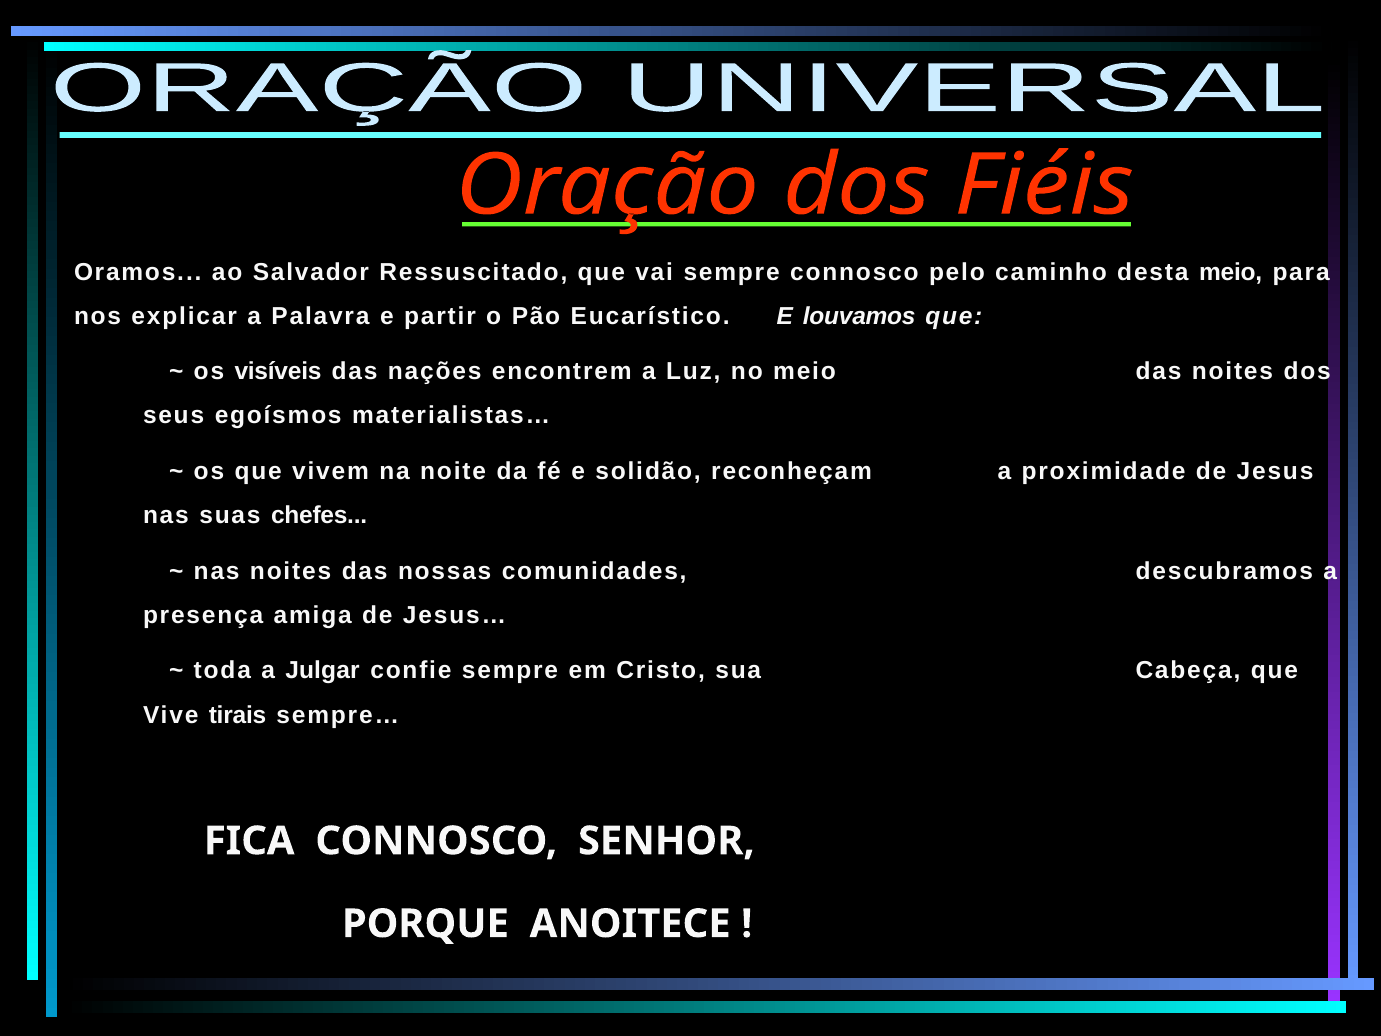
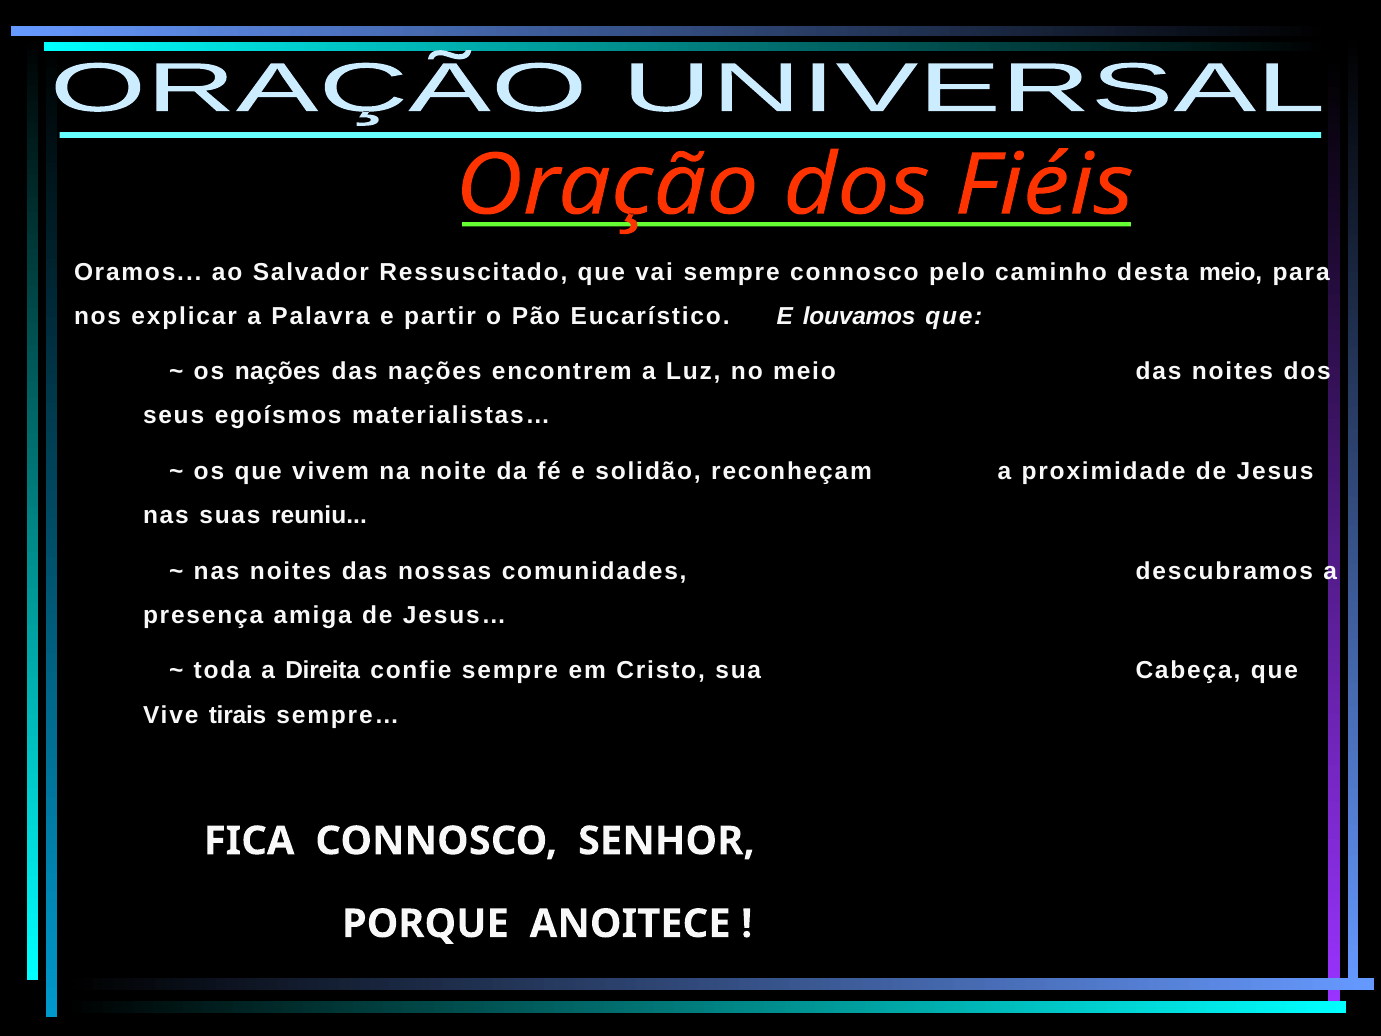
os visíveis: visíveis -> nações
chefes: chefes -> reuniu
Julgar: Julgar -> Direita
